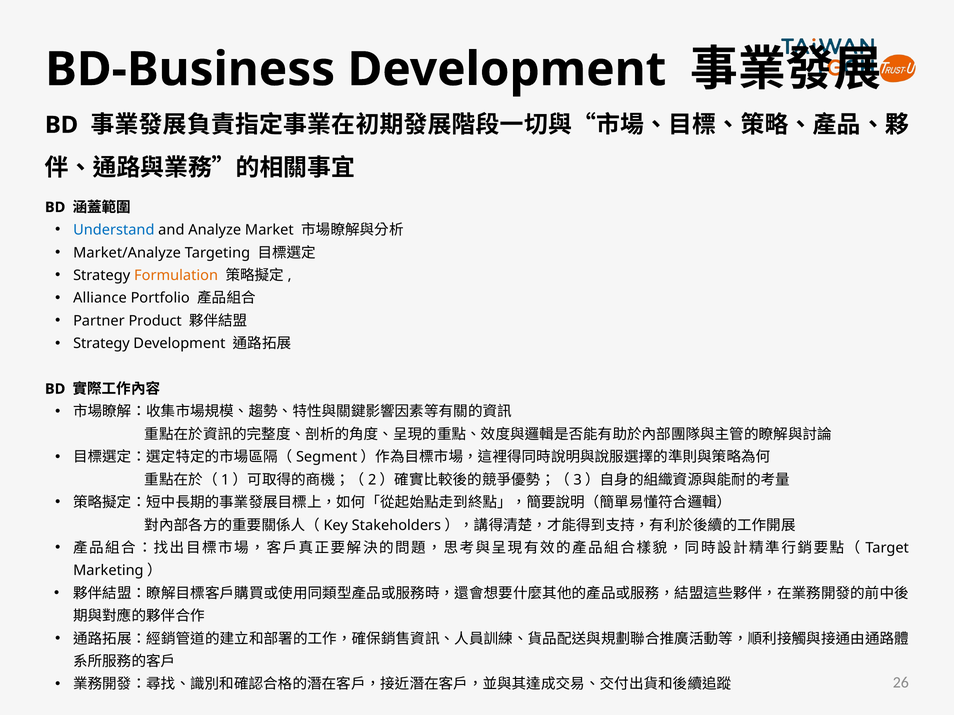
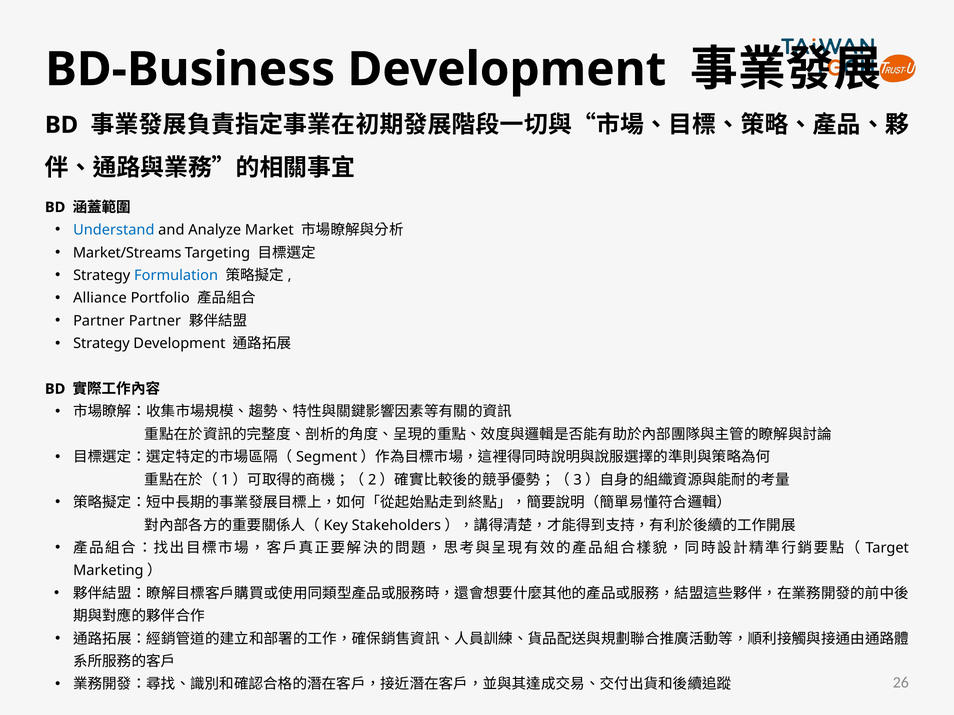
Market/Analyze: Market/Analyze -> Market/Streams
Formulation colour: orange -> blue
Partner Product: Product -> Partner
